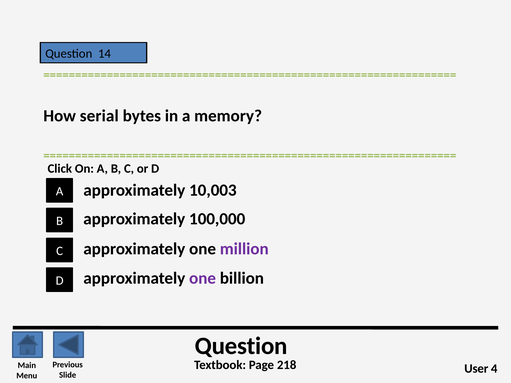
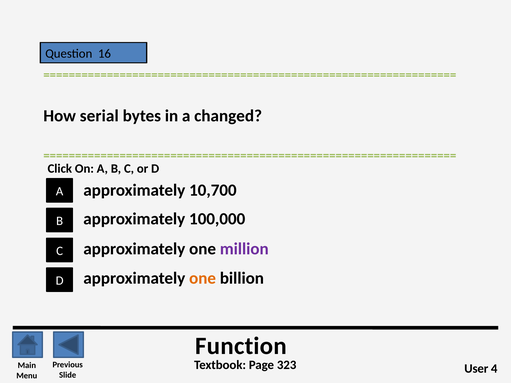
14: 14 -> 16
memory: memory -> changed
10,003: 10,003 -> 10,700
one at (203, 279) colour: purple -> orange
Question at (241, 346): Question -> Function
218: 218 -> 323
